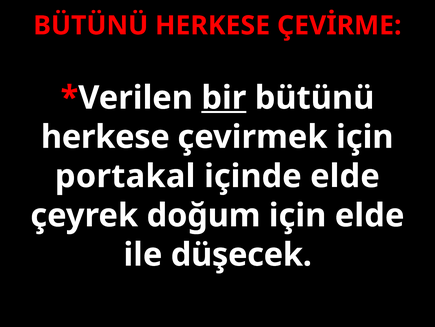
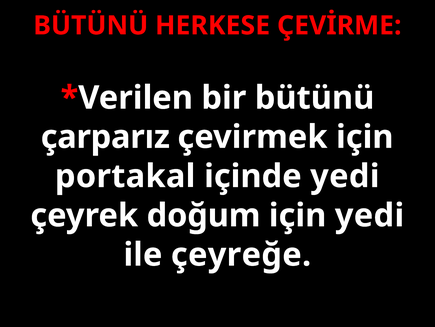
bir underline: present -> none
herkese at (105, 137): herkese -> çarparız
içinde elde: elde -> yedi
için elde: elde -> yedi
düşecek: düşecek -> çeyreğe
